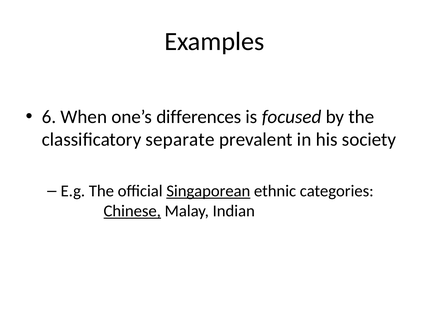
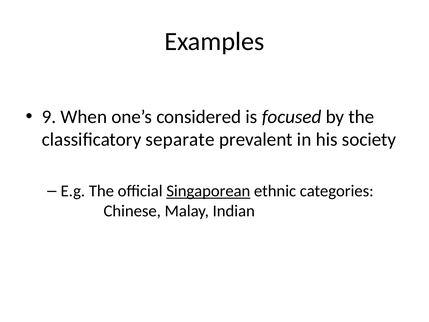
6: 6 -> 9
differences: differences -> considered
Chinese underline: present -> none
